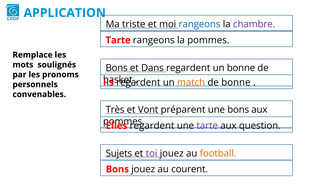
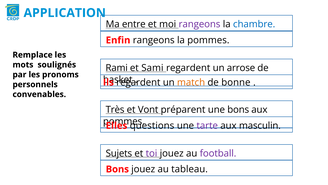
triste: triste -> entre
rangeons at (200, 24) colour: blue -> purple
chambre colour: purple -> blue
Tarte at (118, 40): Tarte -> Enfin
Bons at (117, 68): Bons -> Rami
Dans: Dans -> Sami
un bonne: bonne -> arrose
regardent at (152, 125): regardent -> questions
question: question -> masculin
football colour: orange -> purple
courent: courent -> tableau
